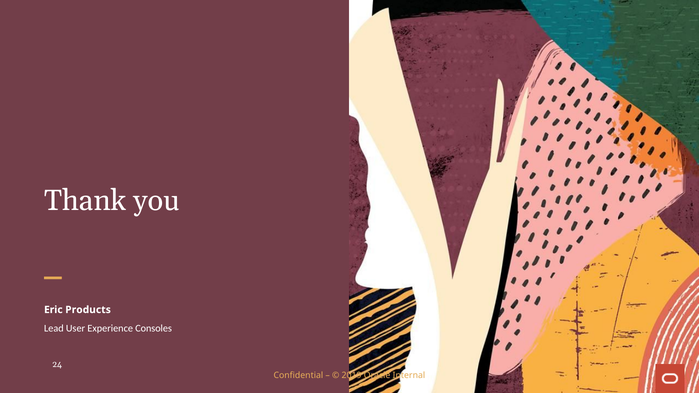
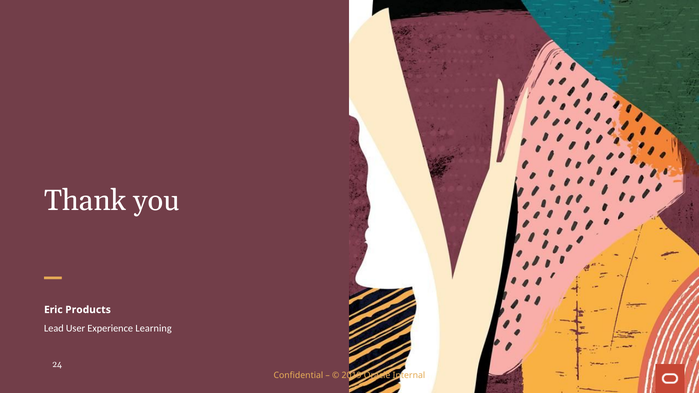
Consoles: Consoles -> Learning
